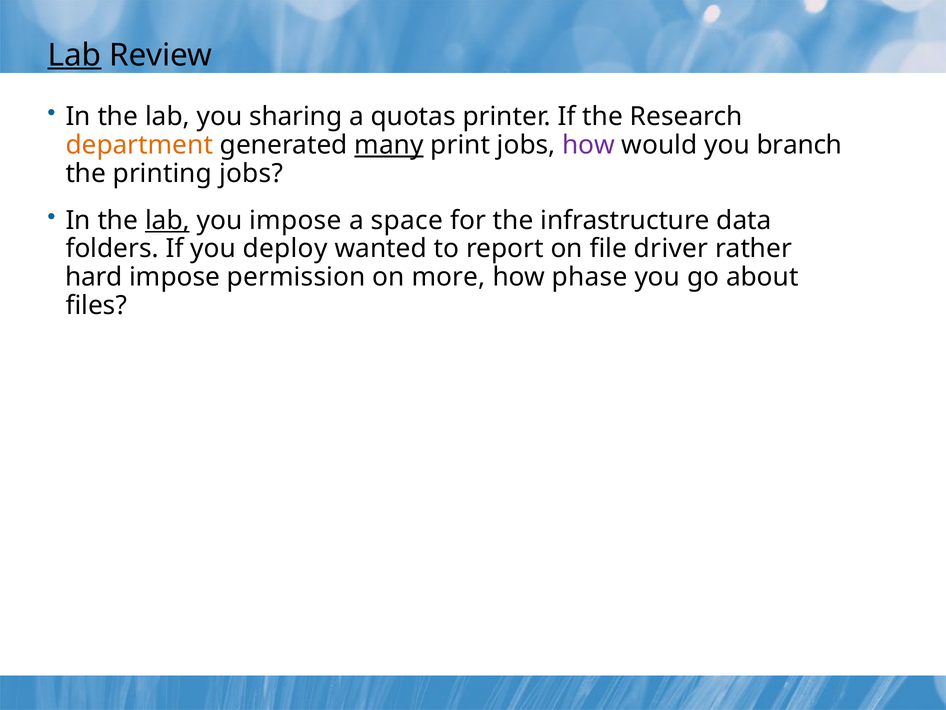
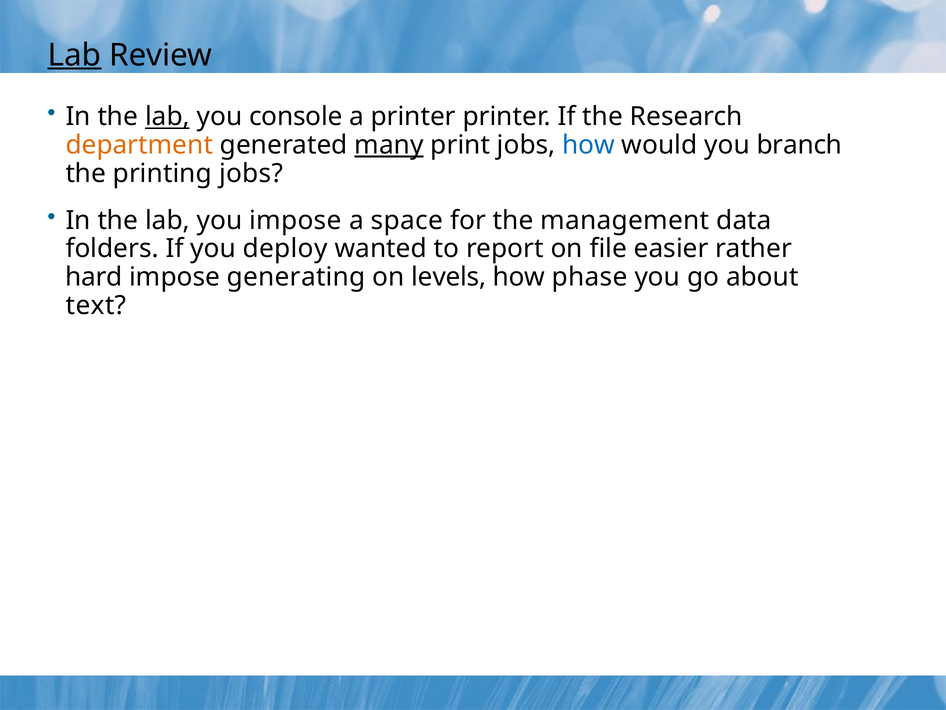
lab at (167, 117) underline: none -> present
sharing: sharing -> console
a quotas: quotas -> printer
how at (589, 145) colour: purple -> blue
lab at (167, 220) underline: present -> none
infrastructure: infrastructure -> management
driver: driver -> easier
permission: permission -> generating
more: more -> levels
files: files -> text
